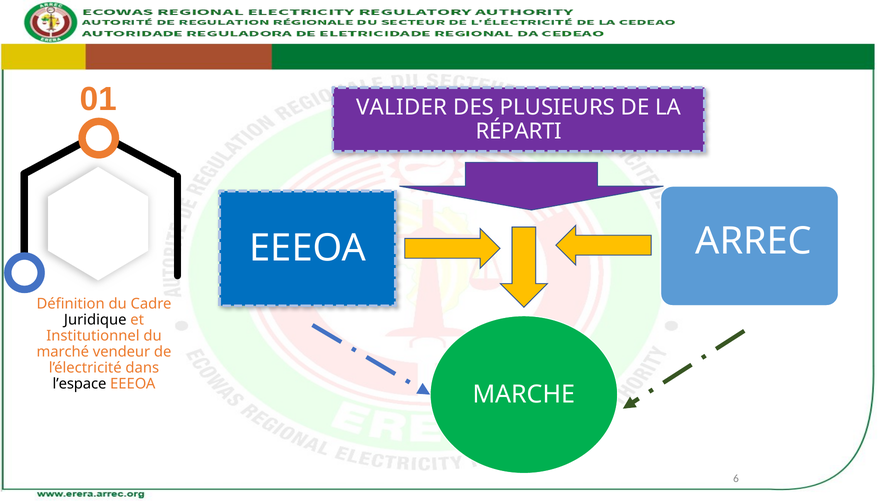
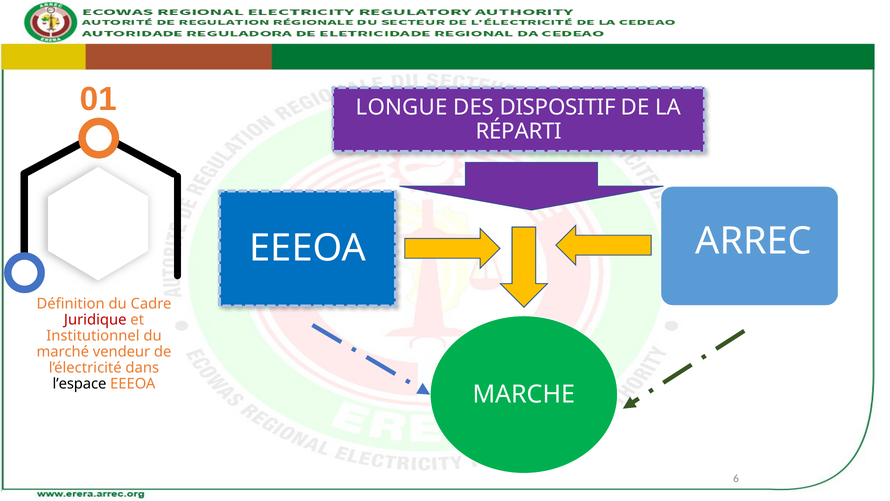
VALIDER: VALIDER -> LONGUE
PLUSIEURS: PLUSIEURS -> DISPOSITIF
Juridique colour: black -> red
